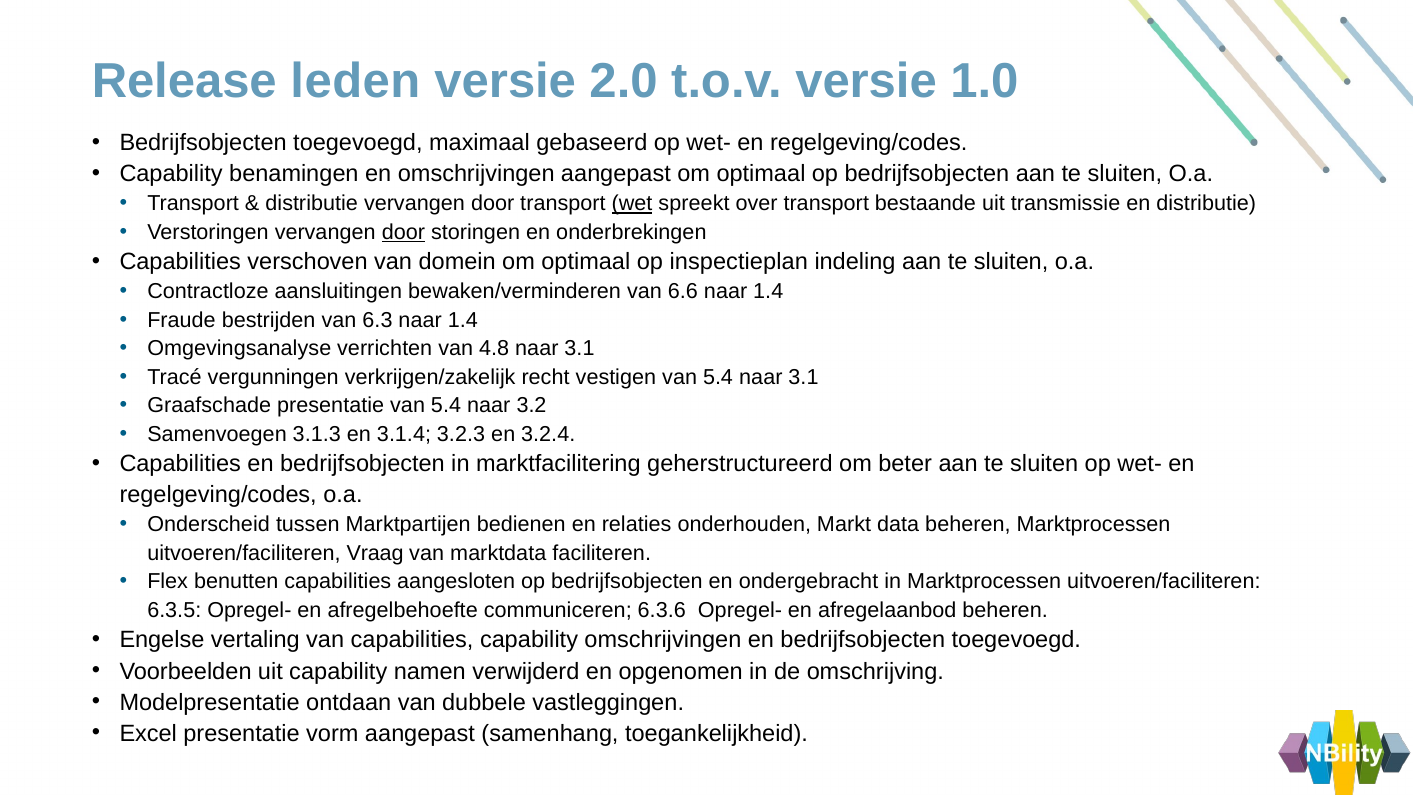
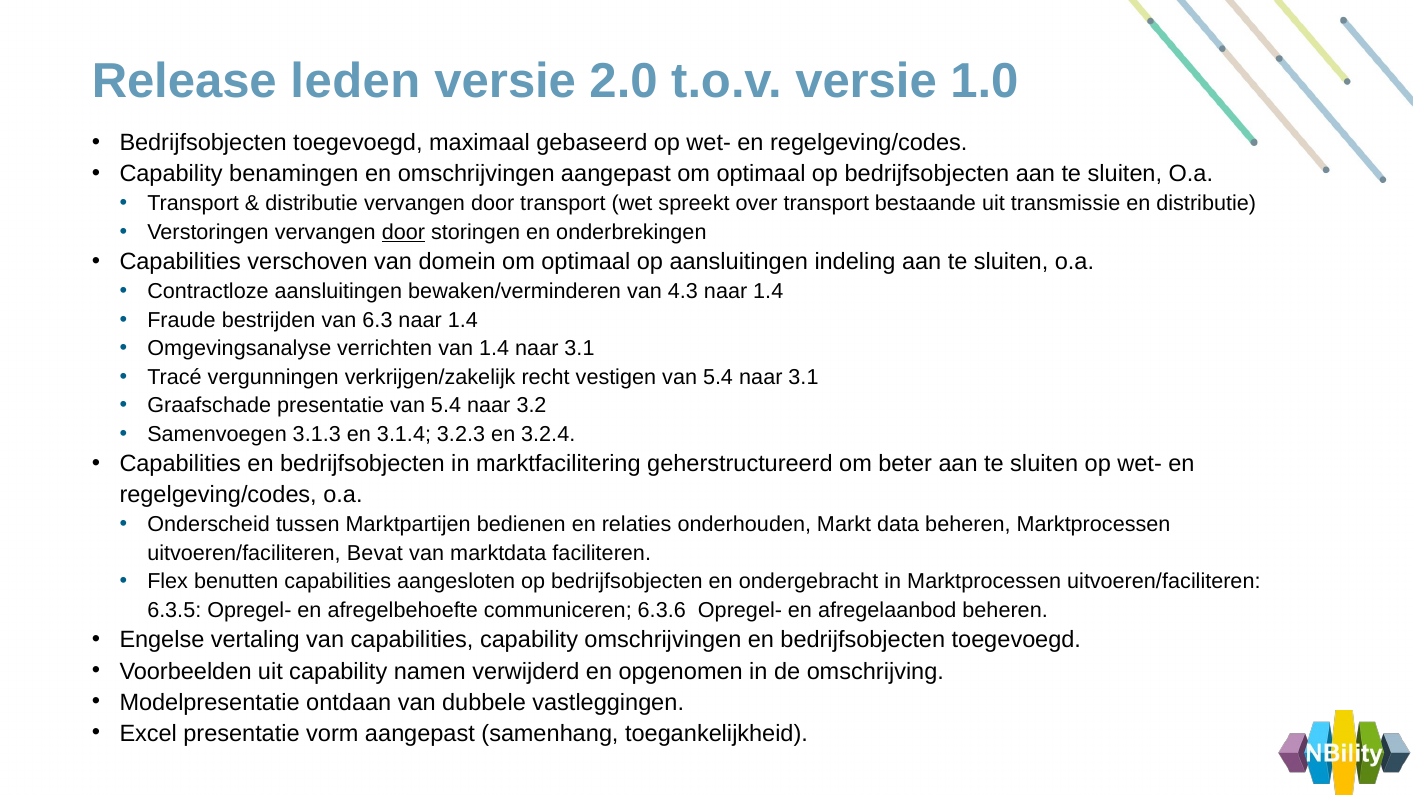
wet underline: present -> none
op inspectieplan: inspectieplan -> aansluitingen
6.6: 6.6 -> 4.3
van 4.8: 4.8 -> 1.4
Vraag: Vraag -> Bevat
